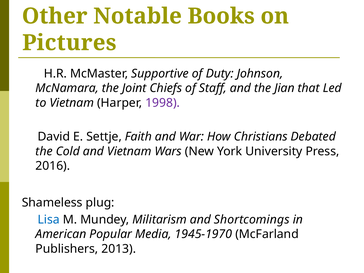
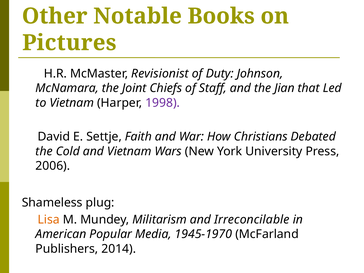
Supportive: Supportive -> Revisionist
2016: 2016 -> 2006
Lisa colour: blue -> orange
Shortcomings: Shortcomings -> Irreconcilable
2013: 2013 -> 2014
